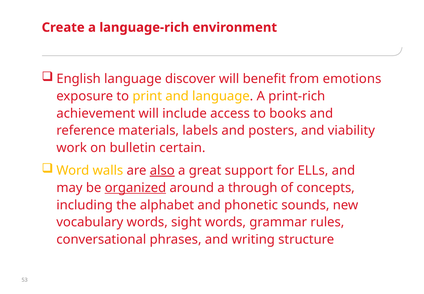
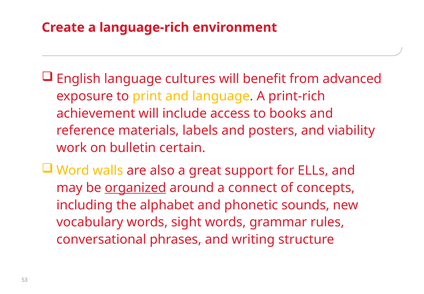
discover: discover -> cultures
emotions: emotions -> advanced
also underline: present -> none
through: through -> connect
